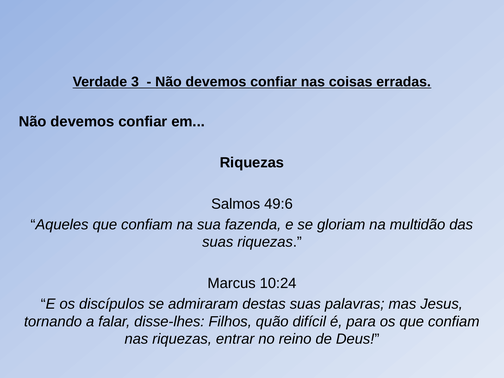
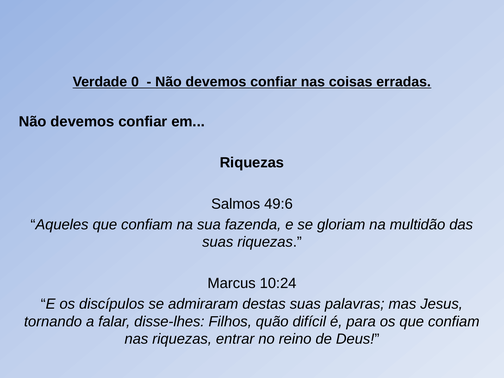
3: 3 -> 0
